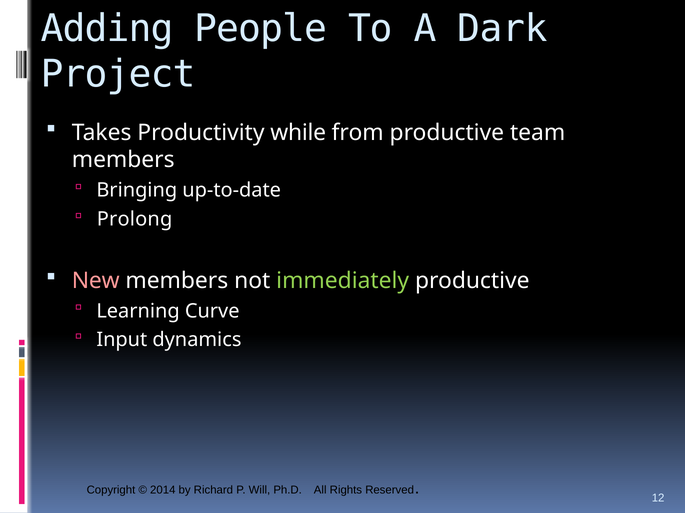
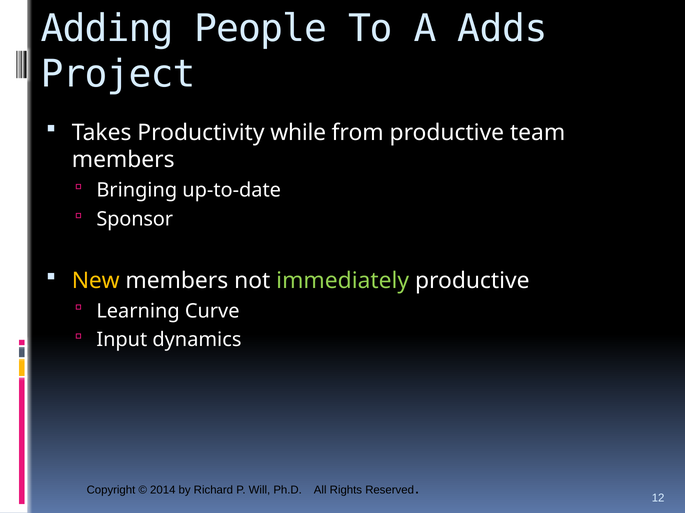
Dark: Dark -> Adds
Prolong: Prolong -> Sponsor
New colour: pink -> yellow
